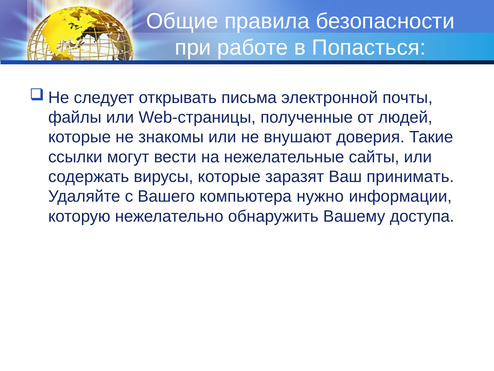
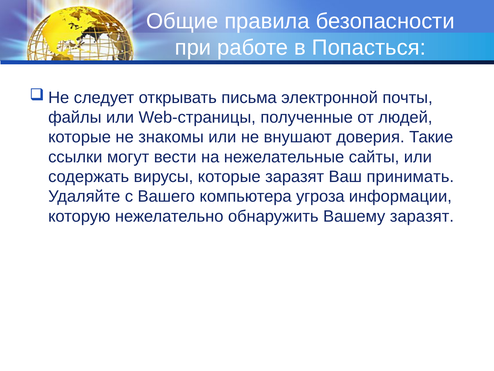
нужно: нужно -> угроза
Вашему доступа: доступа -> заразят
